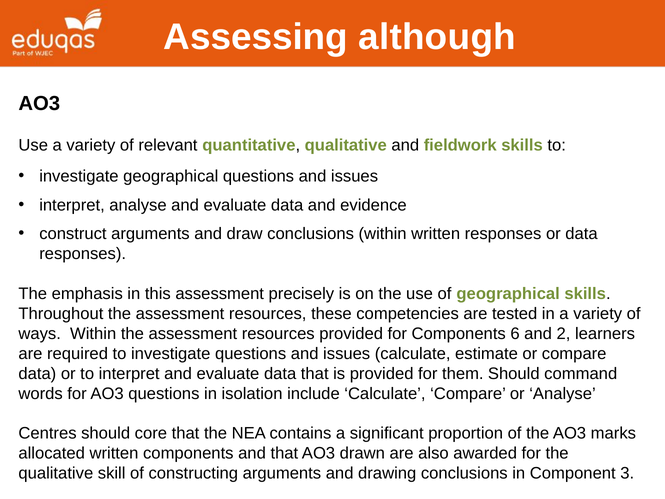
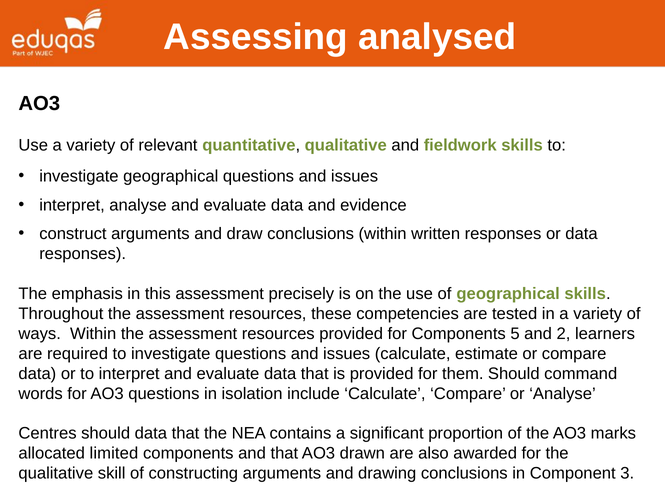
although: although -> analysed
6: 6 -> 5
should core: core -> data
allocated written: written -> limited
